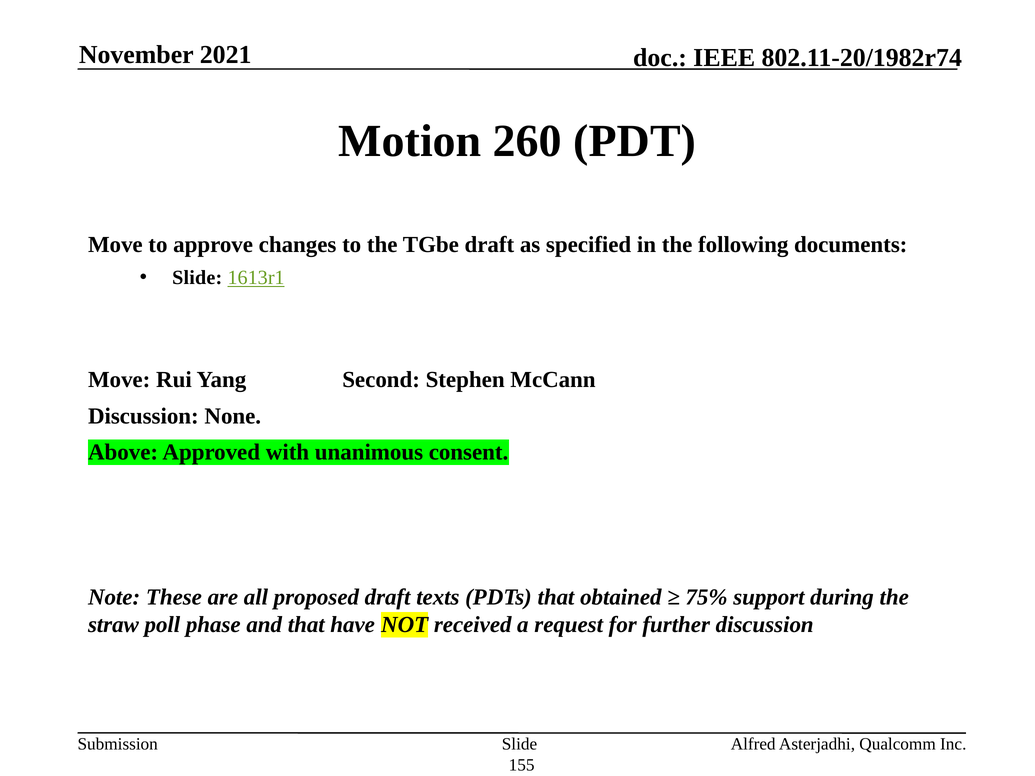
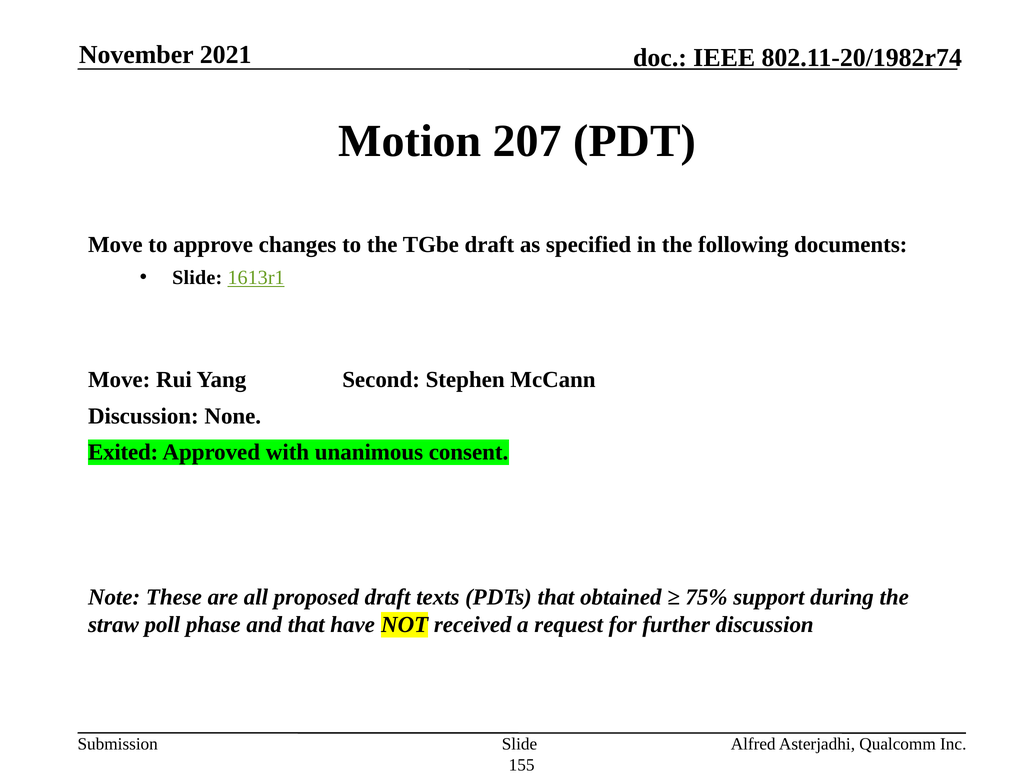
260: 260 -> 207
Above: Above -> Exited
